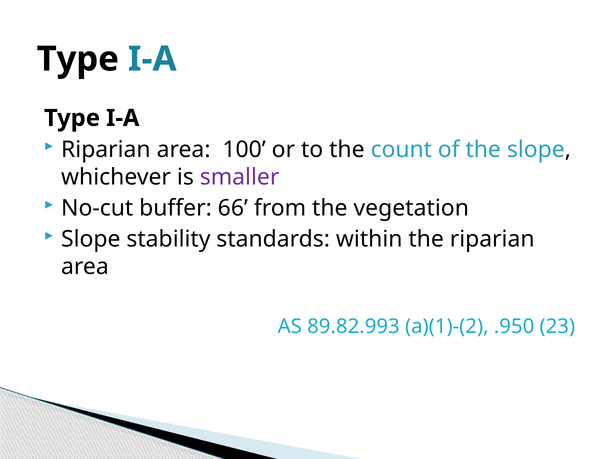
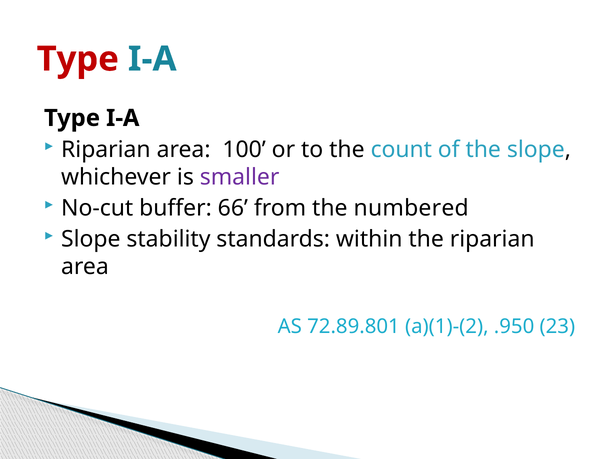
Type at (78, 59) colour: black -> red
vegetation: vegetation -> numbered
89.82.993: 89.82.993 -> 72.89.801
